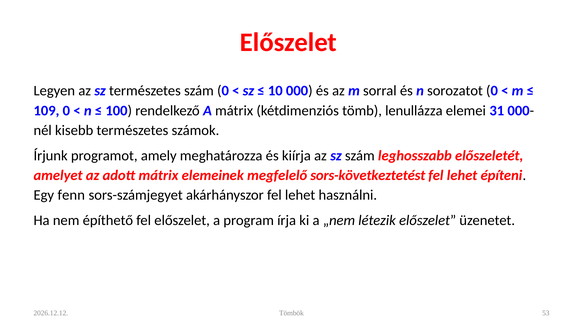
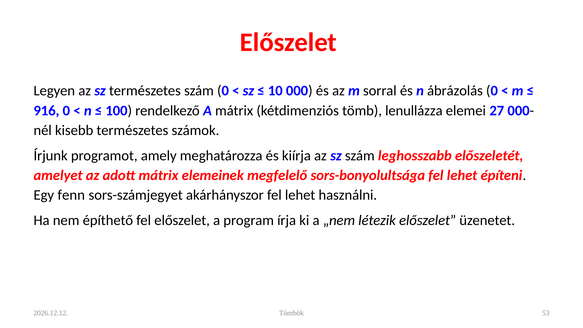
sorozatot: sorozatot -> ábrázolás
109: 109 -> 916
31: 31 -> 27
sors-következtetést: sors-következtetést -> sors-bonyolultsága
